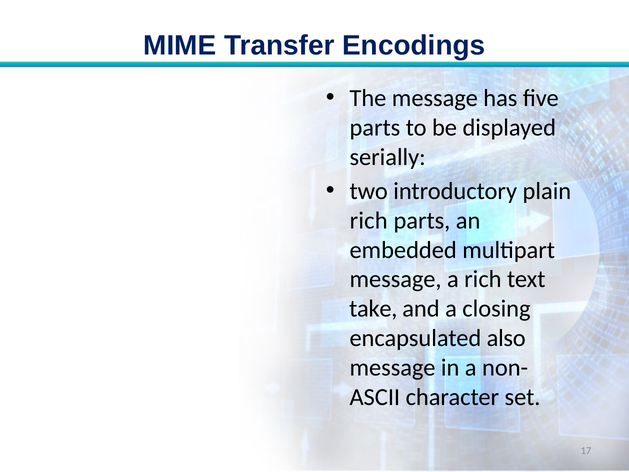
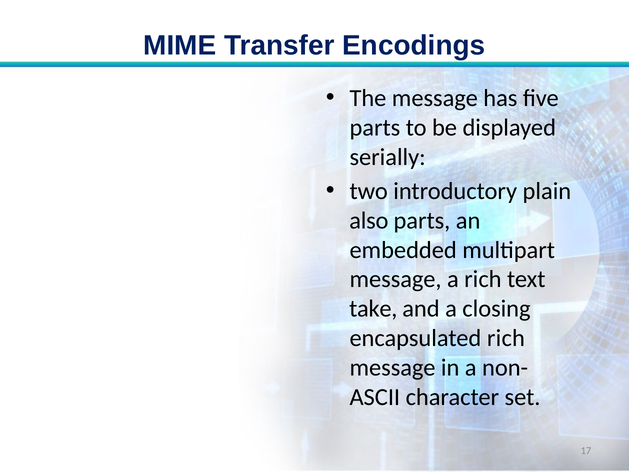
rich at (369, 220): rich -> also
encapsulated also: also -> rich
